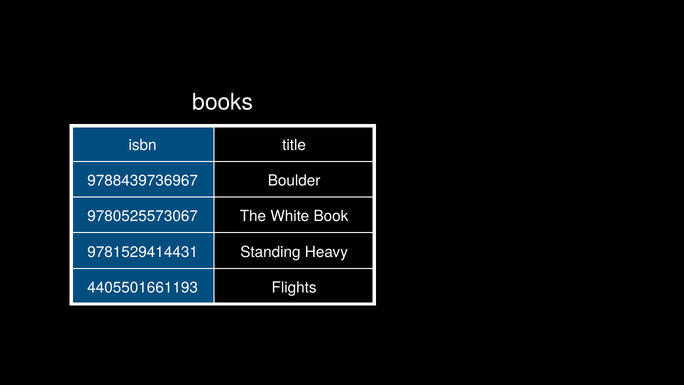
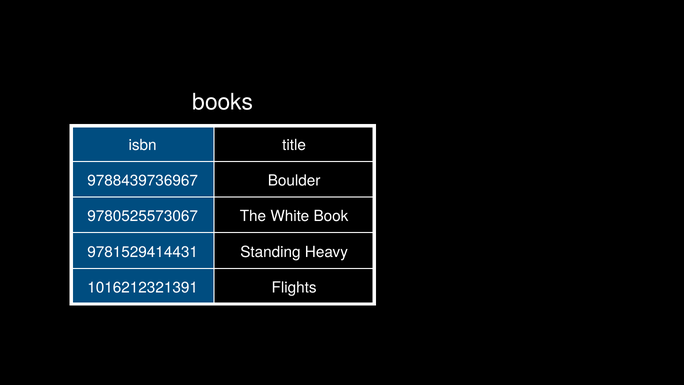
4405501661193: 4405501661193 -> 1016212321391
